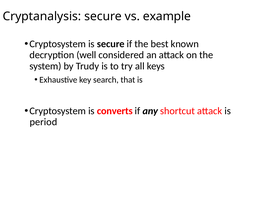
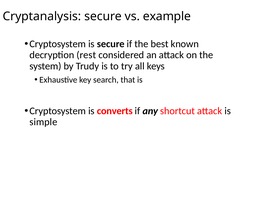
well: well -> rest
period: period -> simple
